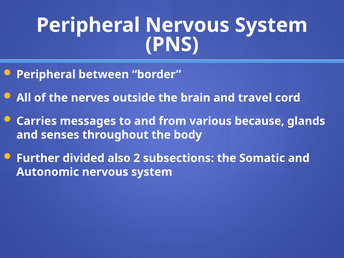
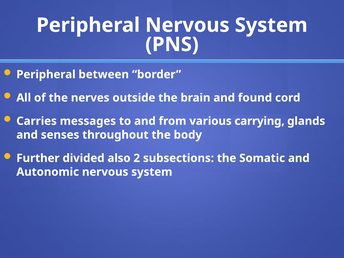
travel: travel -> found
because: because -> carrying
